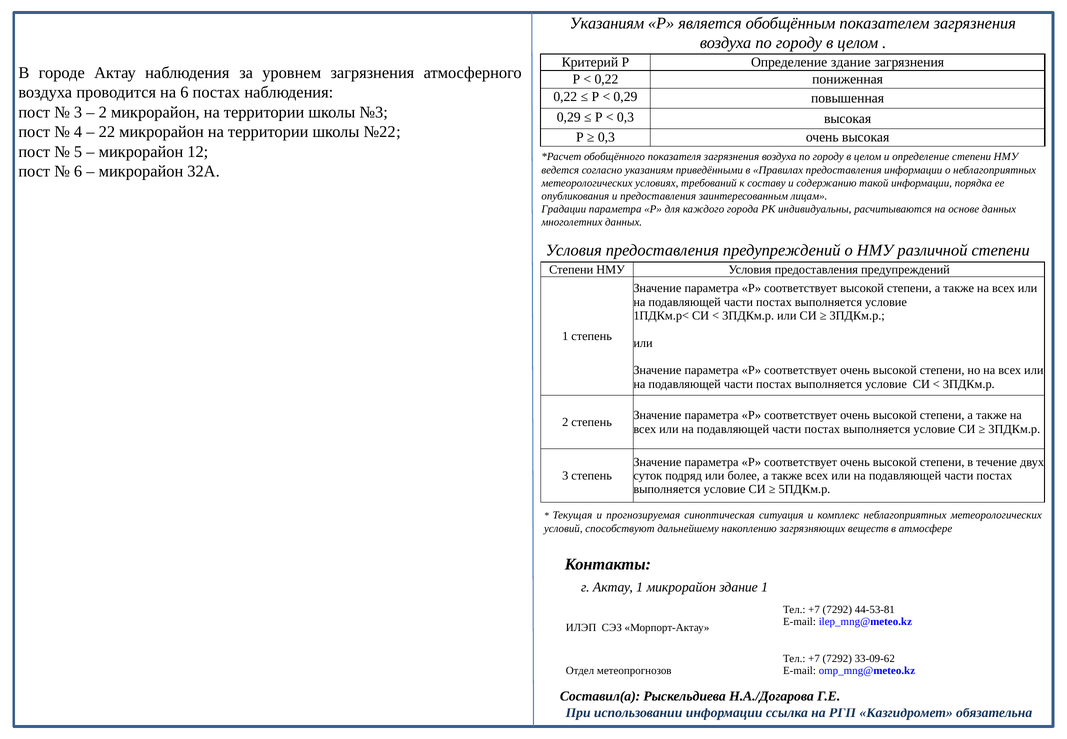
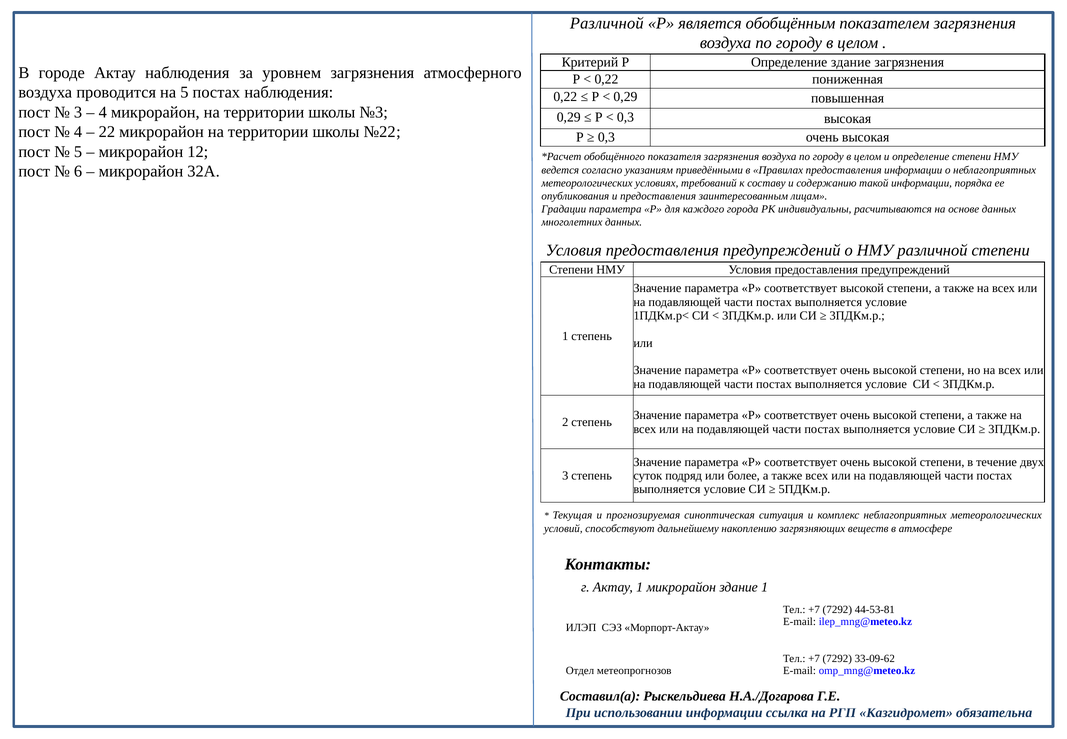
Указаниям at (607, 23): Указаниям -> Различной
на 6: 6 -> 5
2 at (103, 112): 2 -> 4
